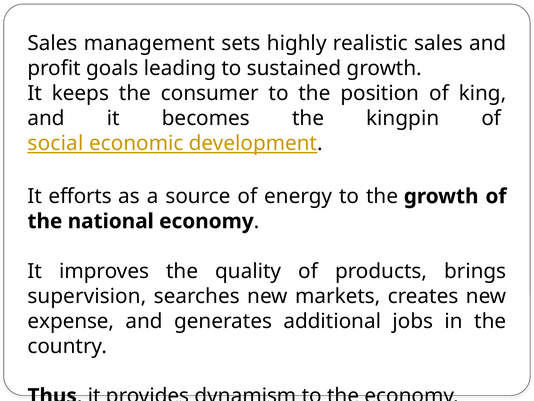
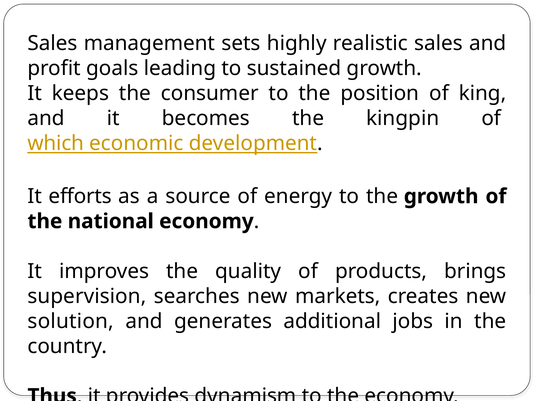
social: social -> which
expense: expense -> solution
